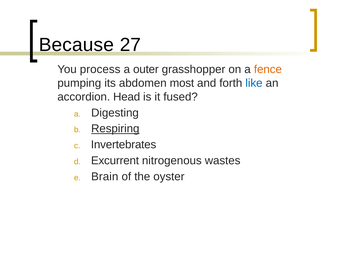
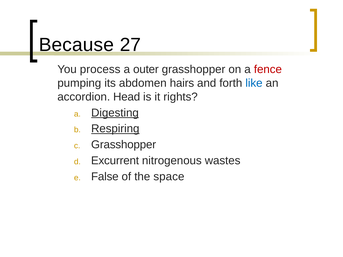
fence colour: orange -> red
most: most -> hairs
fused: fused -> rights
Digesting underline: none -> present
Invertebrates at (124, 145): Invertebrates -> Grasshopper
Brain: Brain -> False
oyster: oyster -> space
